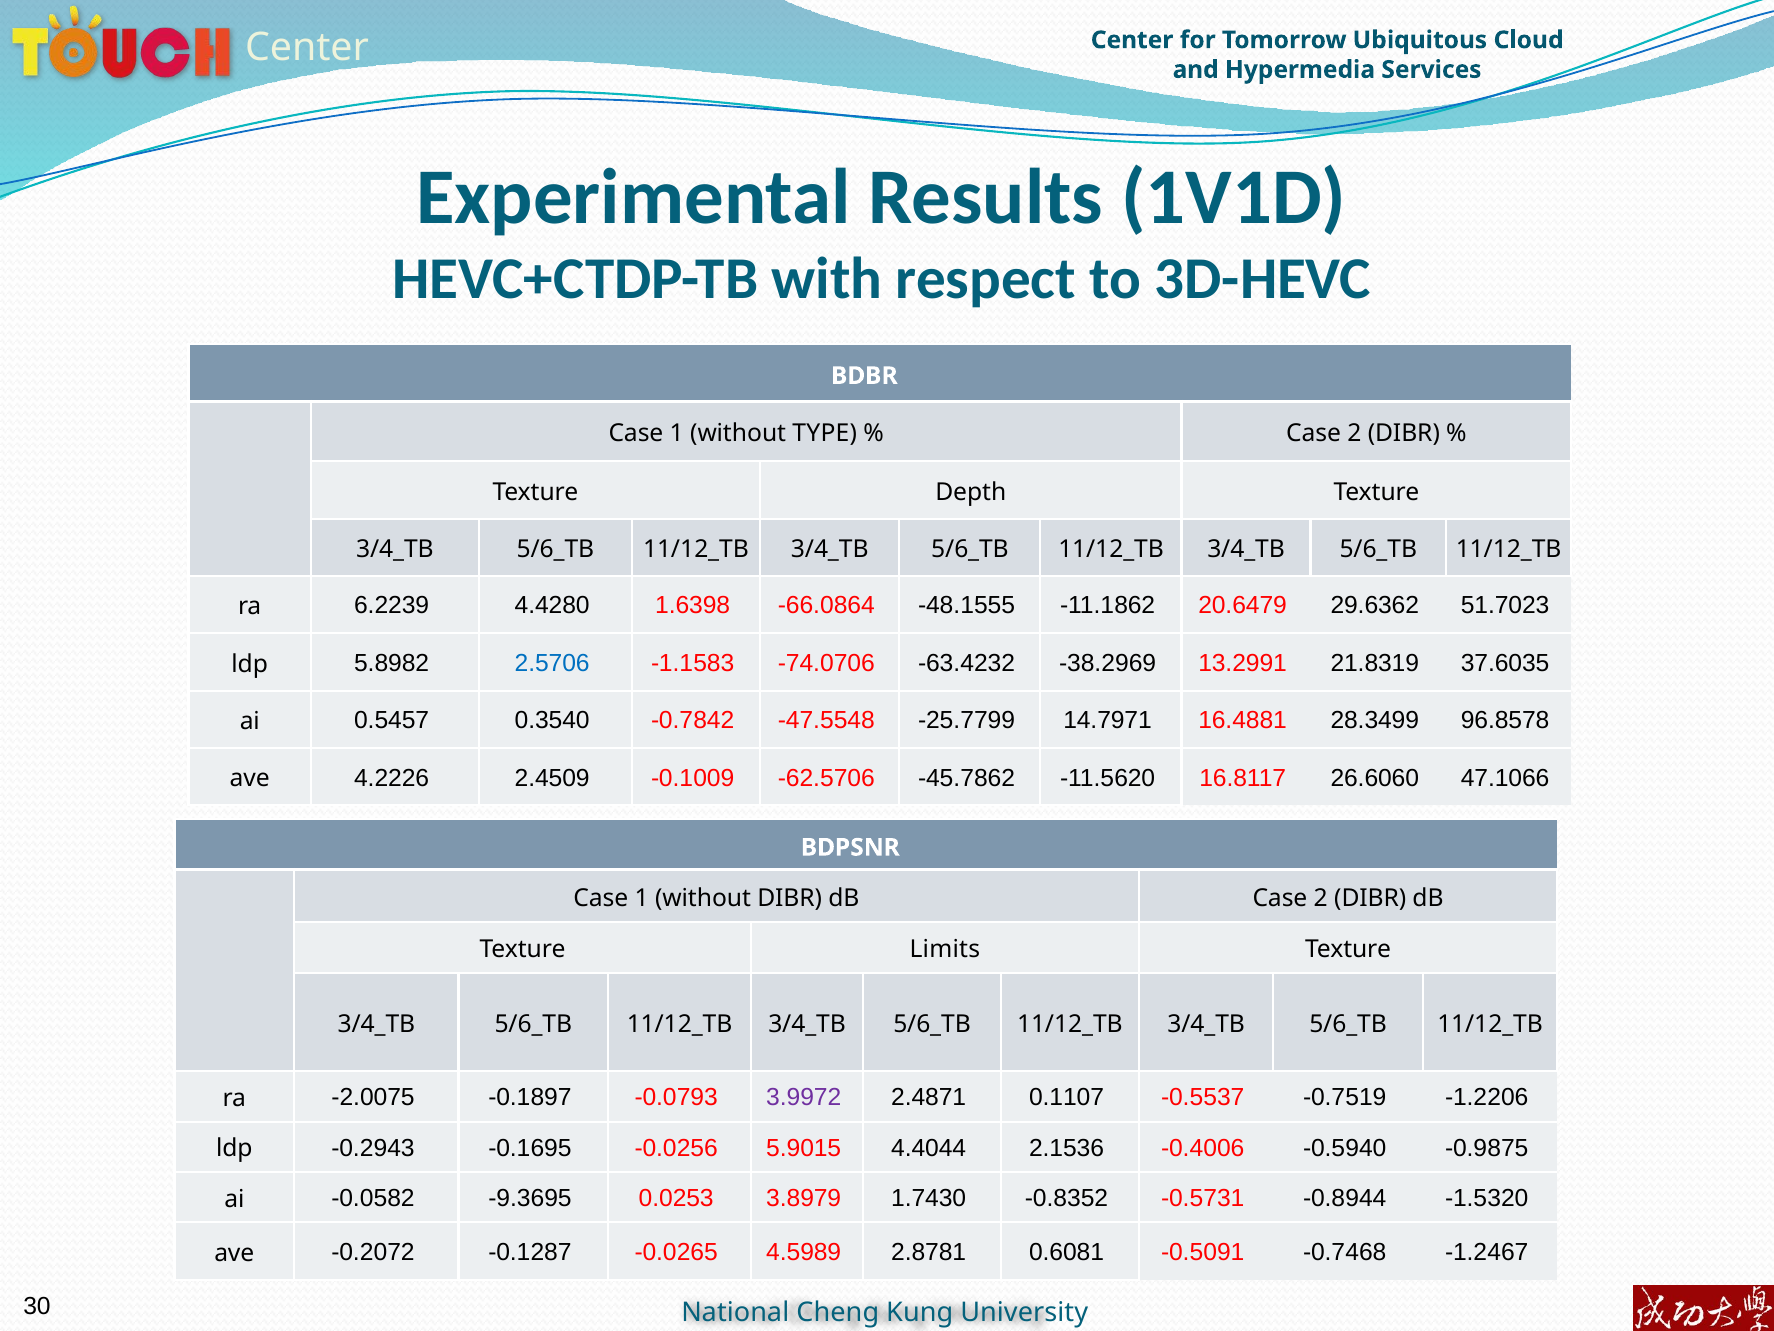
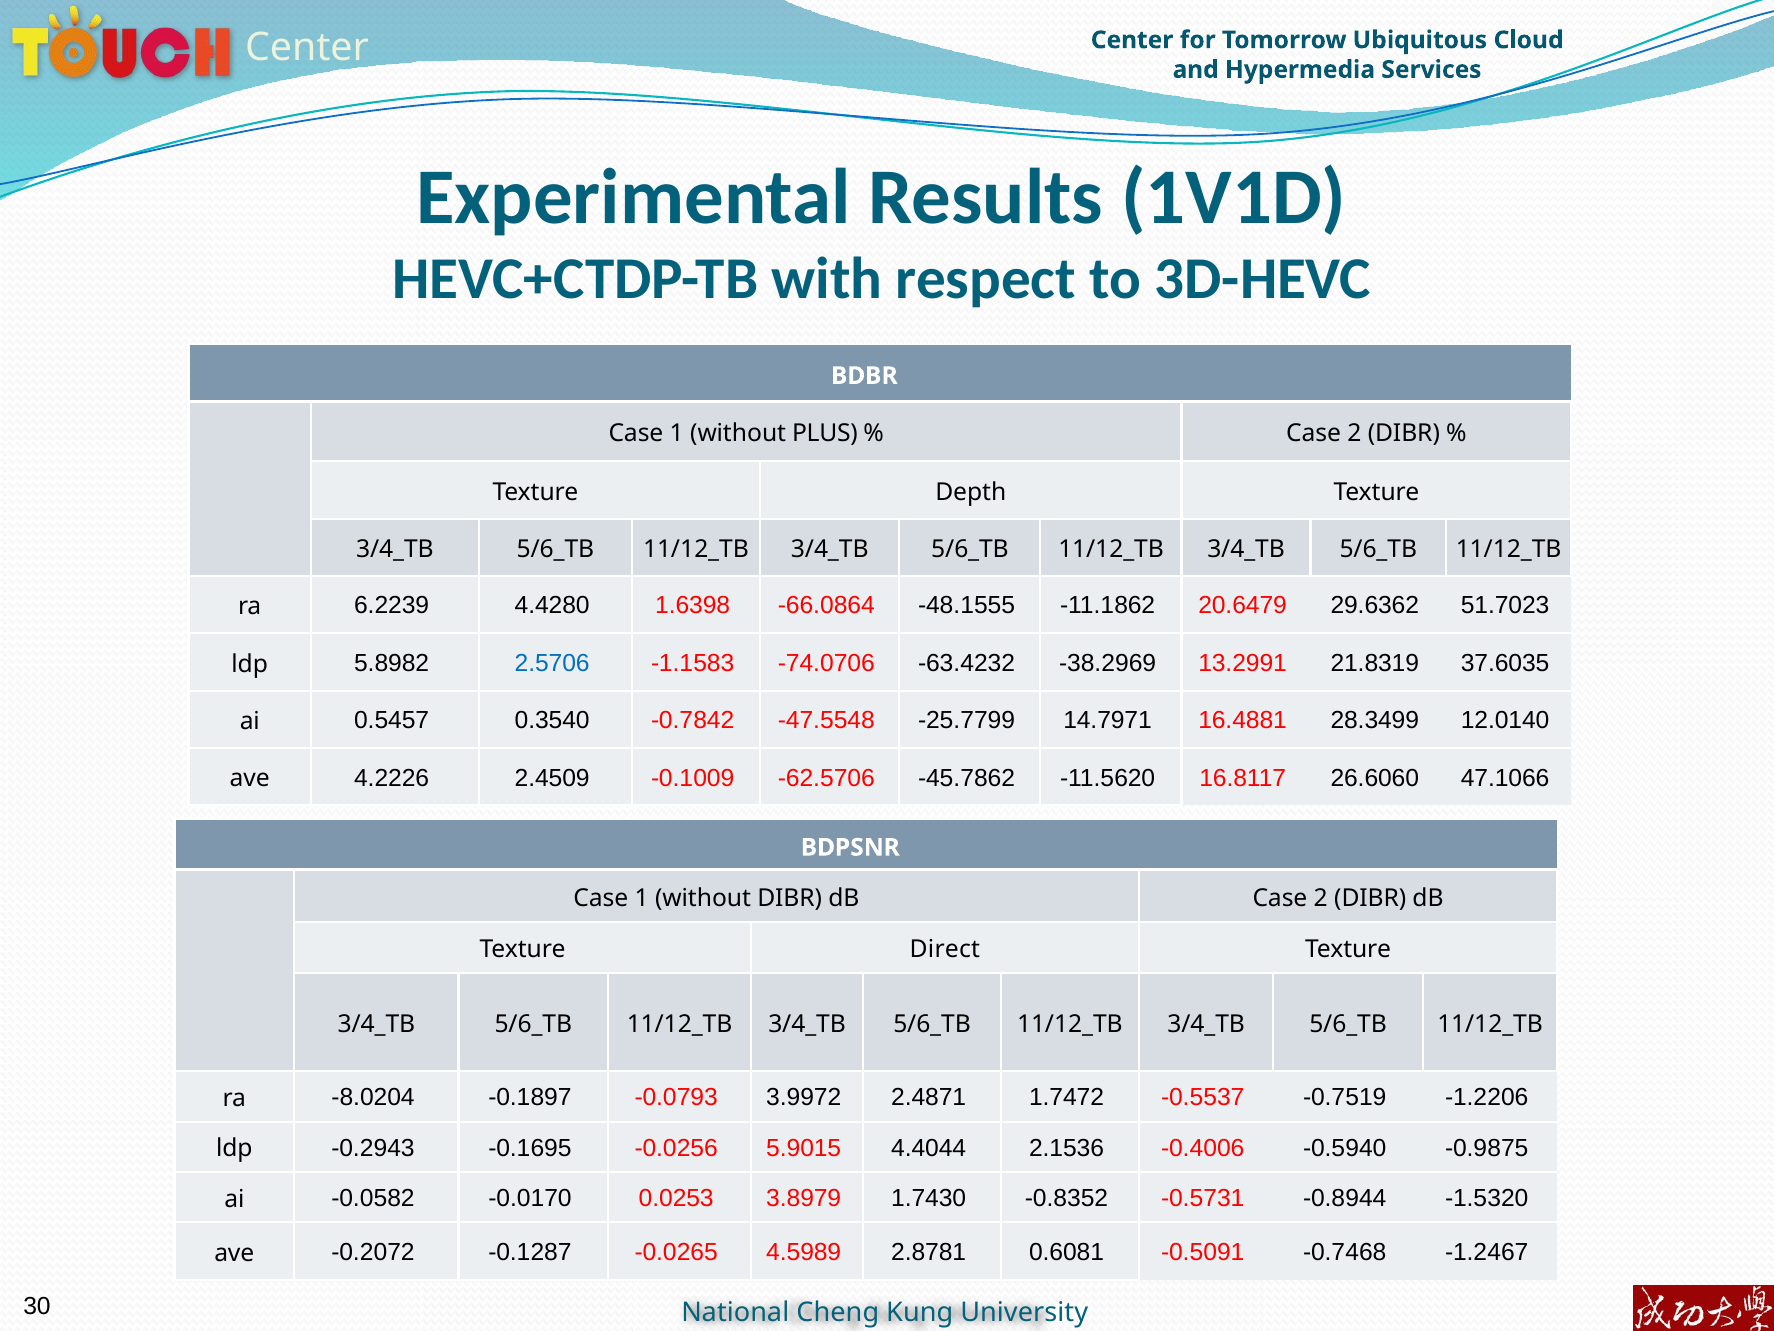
TYPE: TYPE -> PLUS
96.8578: 96.8578 -> 12.0140
Limits: Limits -> Direct
-2.0075: -2.0075 -> -8.0204
3.9972 colour: purple -> black
0.1107: 0.1107 -> 1.7472
-9.3695: -9.3695 -> -0.0170
